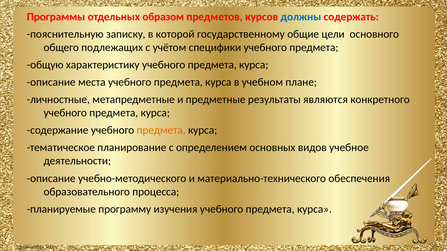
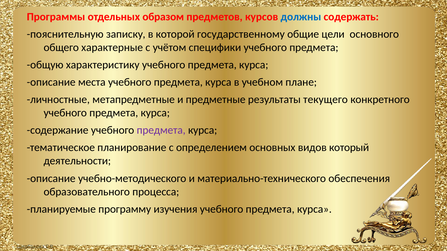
подлежащих: подлежащих -> характерные
являются: являются -> текущего
предмета at (161, 130) colour: orange -> purple
учебное: учебное -> который
